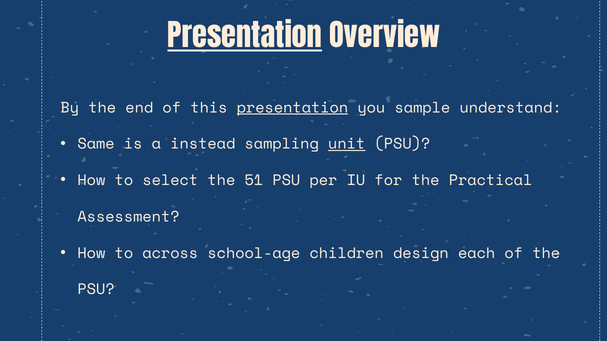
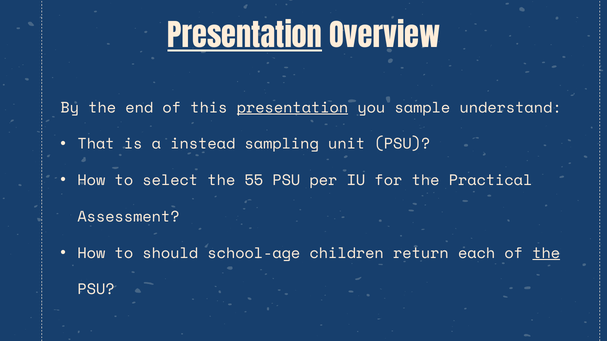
Same: Same -> That
unit underline: present -> none
51: 51 -> 55
across: across -> should
design: design -> return
the at (546, 253) underline: none -> present
